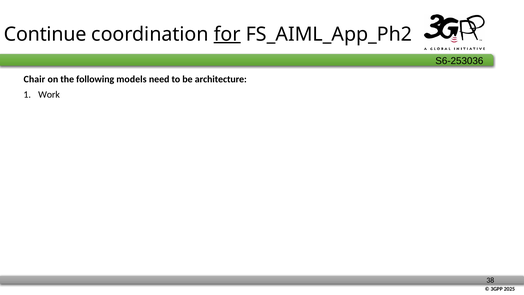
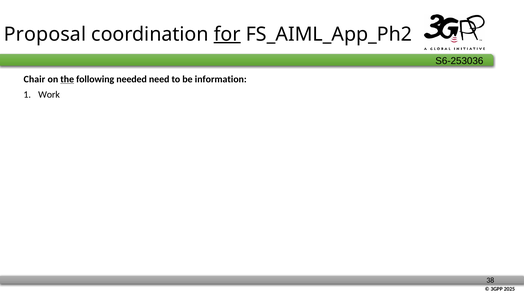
Continue: Continue -> Proposal
the underline: none -> present
models: models -> needed
architecture: architecture -> information
